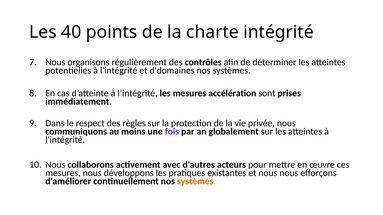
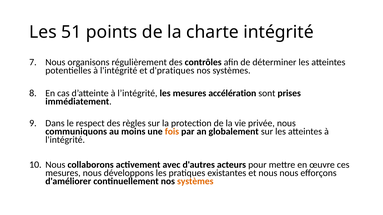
40: 40 -> 51
d'domaines: d'domaines -> d'pratiques
fois colour: purple -> orange
